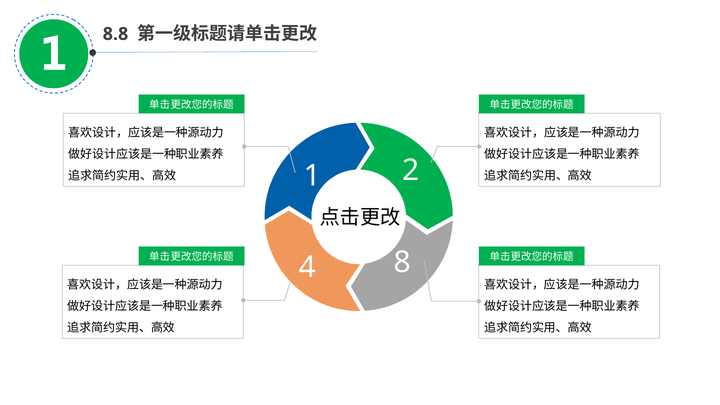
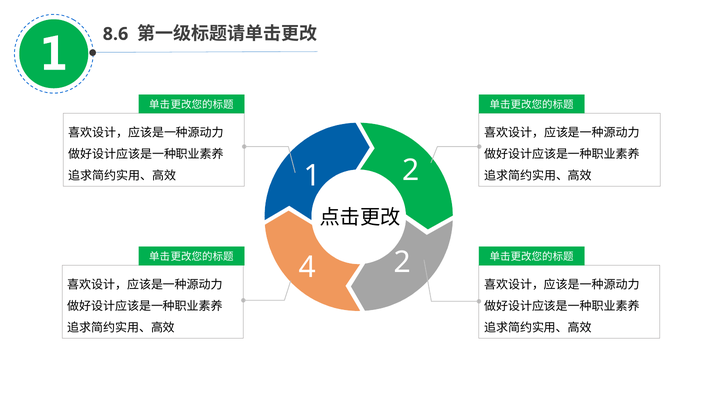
8.8: 8.8 -> 8.6
4 8: 8 -> 2
